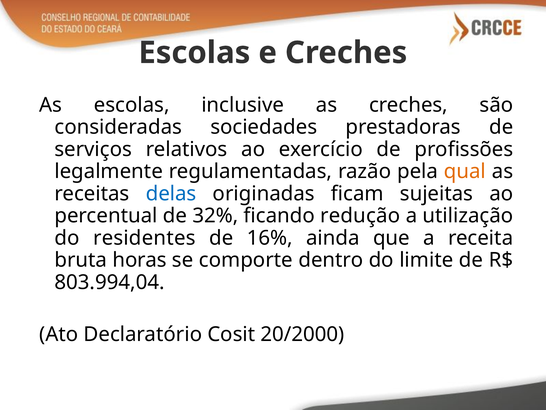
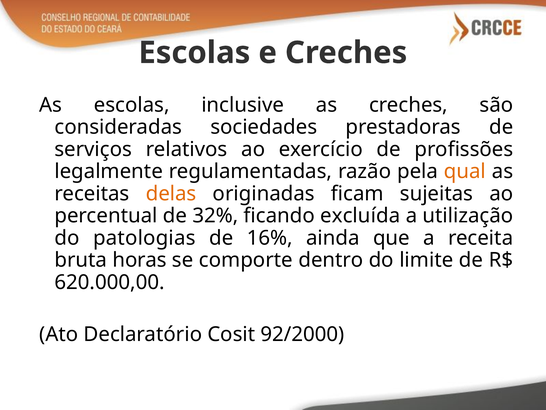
delas colour: blue -> orange
redução: redução -> excluída
residentes: residentes -> patologias
803.994,04: 803.994,04 -> 620.000,00
20/2000: 20/2000 -> 92/2000
